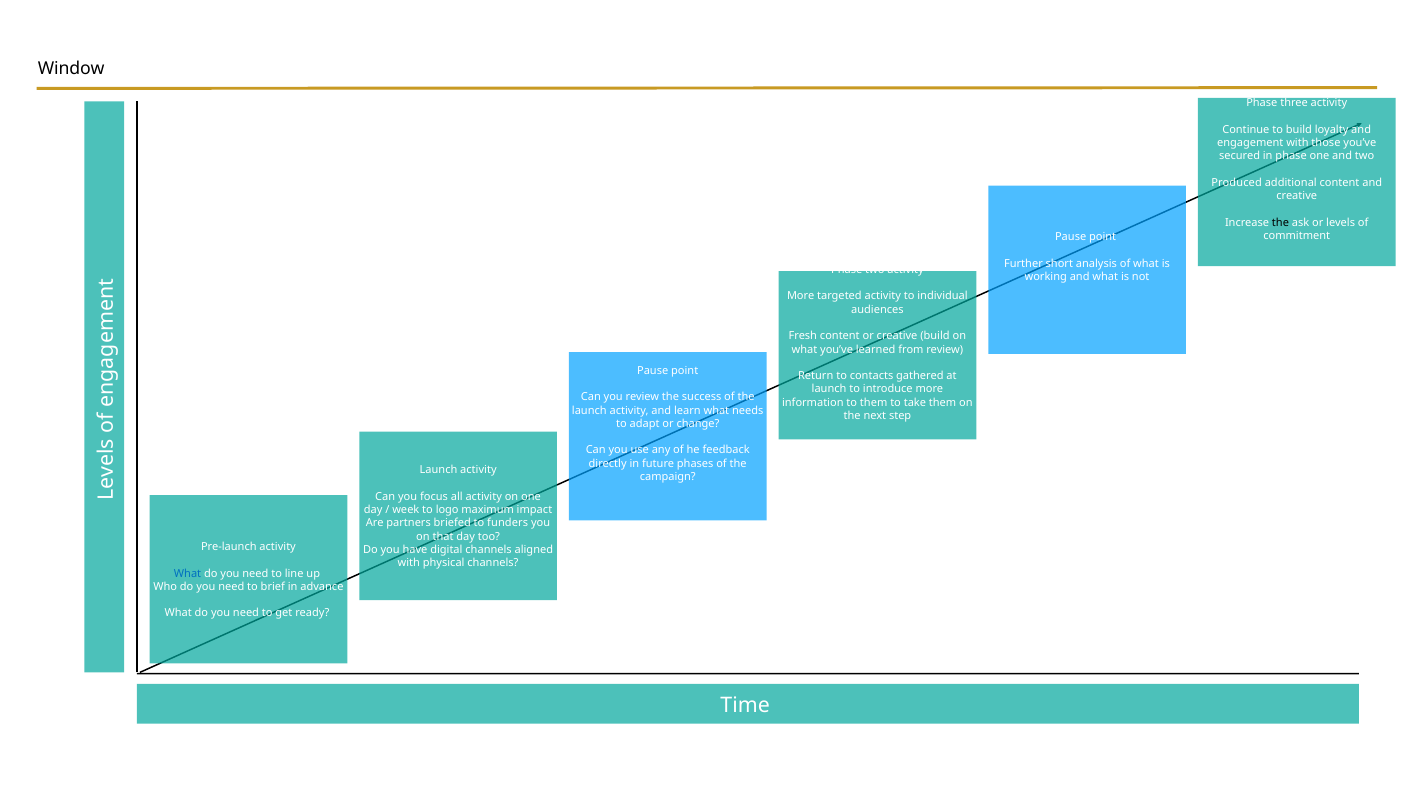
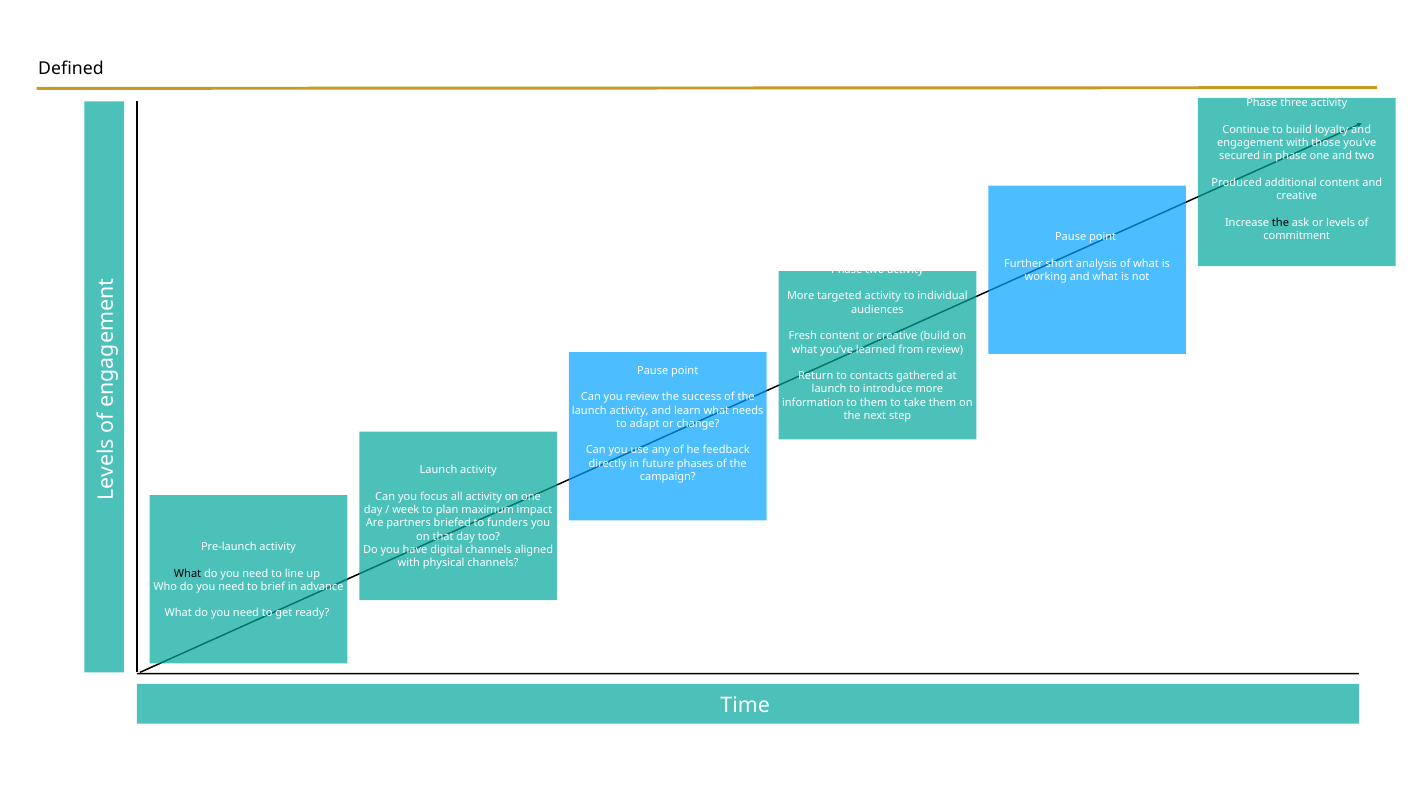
Window: Window -> Defined
logo: logo -> plan
What at (188, 573) colour: blue -> black
